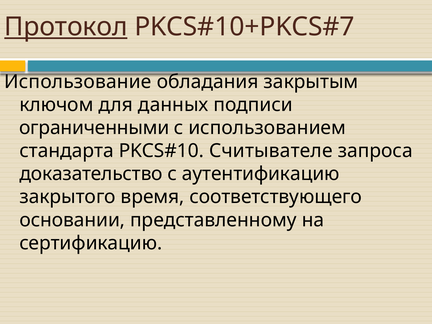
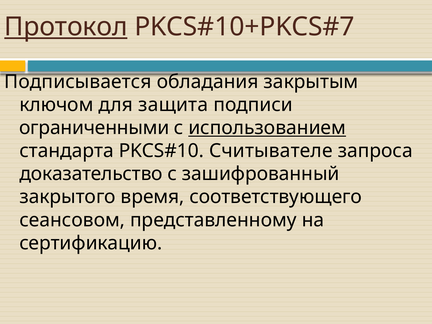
Использование: Использование -> Подписывается
данных: данных -> защита
использованием underline: none -> present
аутентификацию: аутентификацию -> зашифрованный
основании: основании -> сеансовом
